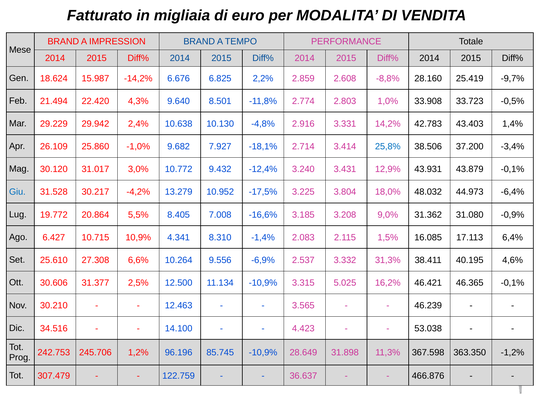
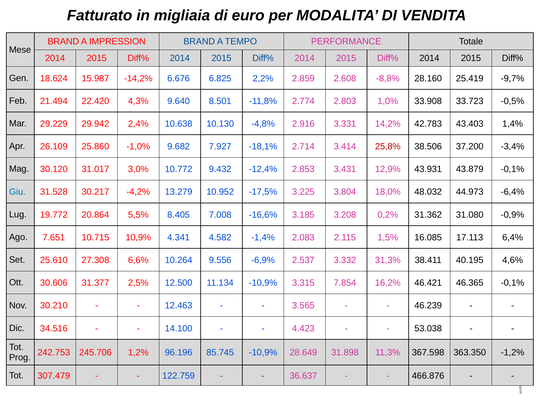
25,8% colour: blue -> red
3.240: 3.240 -> 2.853
9,0%: 9,0% -> 0,2%
6.427: 6.427 -> 7.651
8.310: 8.310 -> 4.582
5.025: 5.025 -> 7.854
